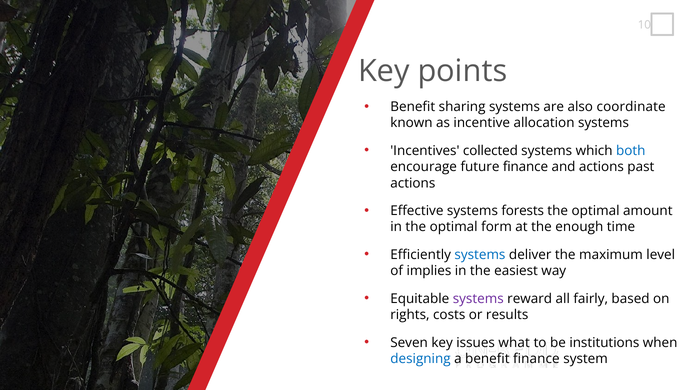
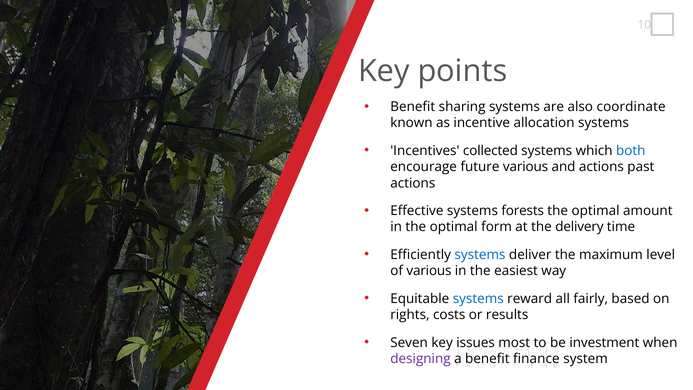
future finance: finance -> various
enough: enough -> delivery
of implies: implies -> various
systems at (478, 299) colour: purple -> blue
what: what -> most
institutions: institutions -> investment
designing colour: blue -> purple
